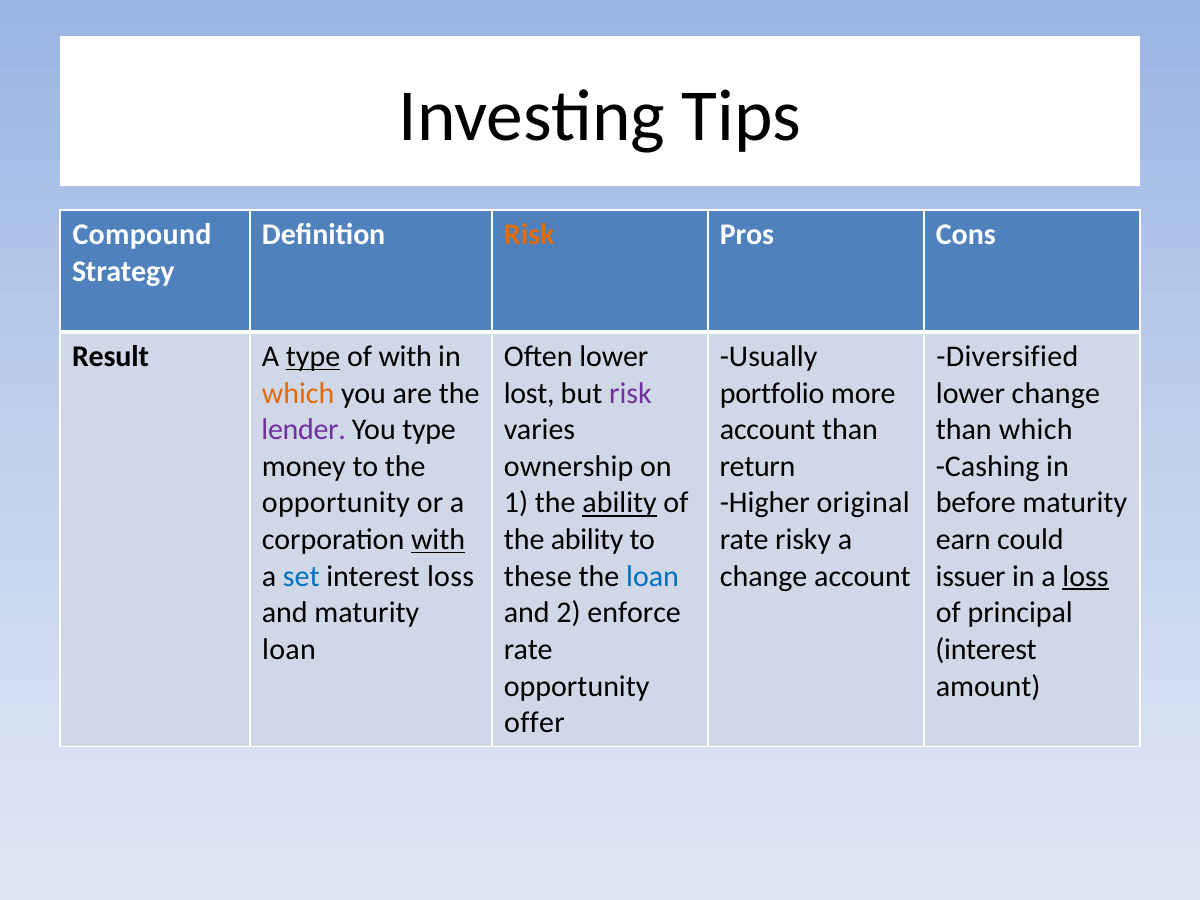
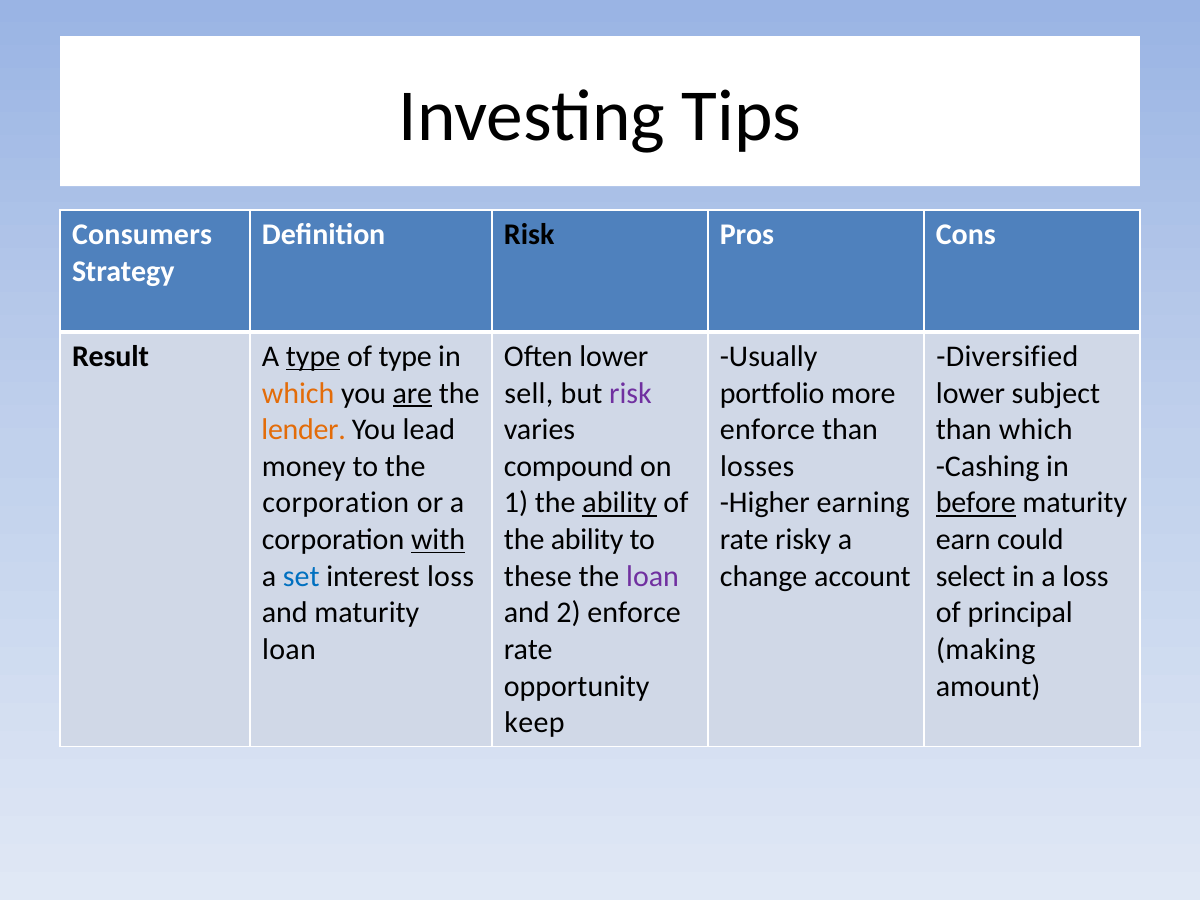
Compound: Compound -> Consumers
Risk at (529, 235) colour: orange -> black
of with: with -> type
are underline: none -> present
lost: lost -> sell
lower change: change -> subject
lender colour: purple -> orange
You type: type -> lead
account at (768, 430): account -> enforce
ownership: ownership -> compound
return: return -> losses
opportunity at (336, 503): opportunity -> corporation
original: original -> earning
before underline: none -> present
loan at (653, 576) colour: blue -> purple
issuer: issuer -> select
loss at (1085, 576) underline: present -> none
interest at (986, 649): interest -> making
offer: offer -> keep
